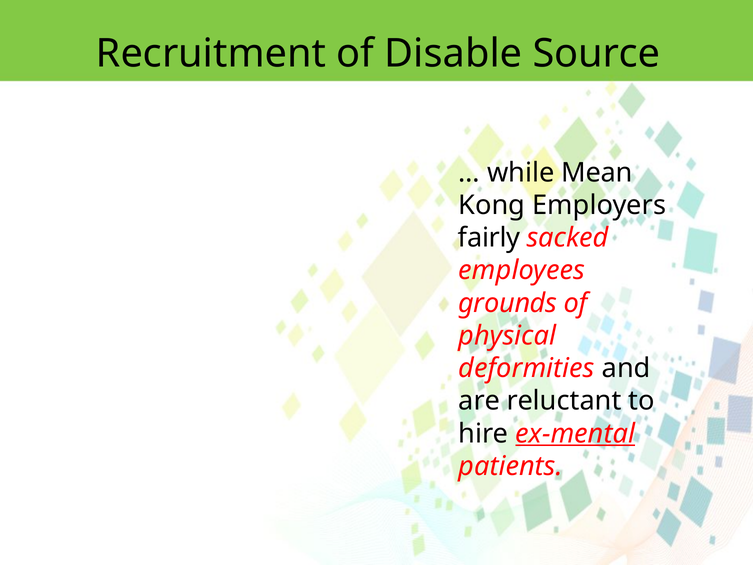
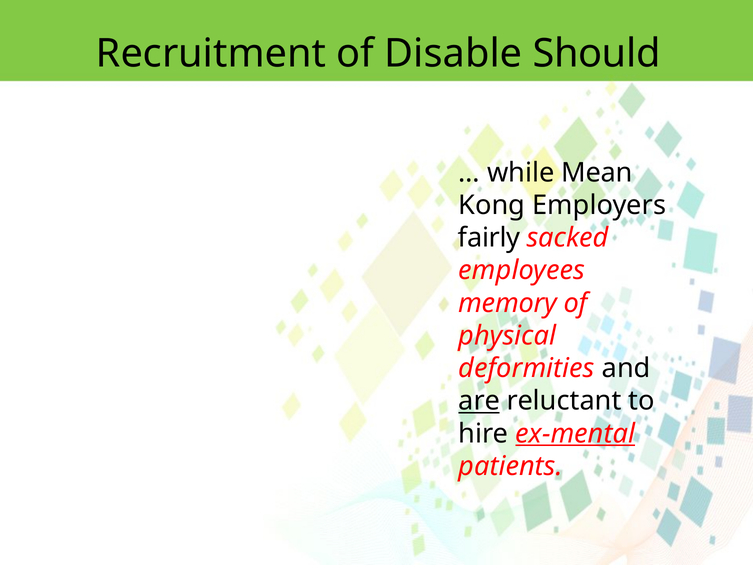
Source: Source -> Should
grounds: grounds -> memory
are underline: none -> present
